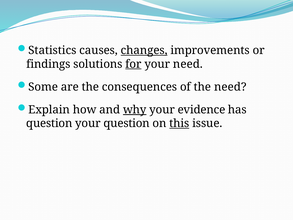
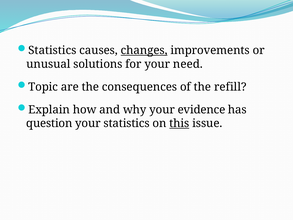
findings: findings -> unusual
for underline: present -> none
Some: Some -> Topic
the need: need -> refill
why underline: present -> none
your question: question -> statistics
